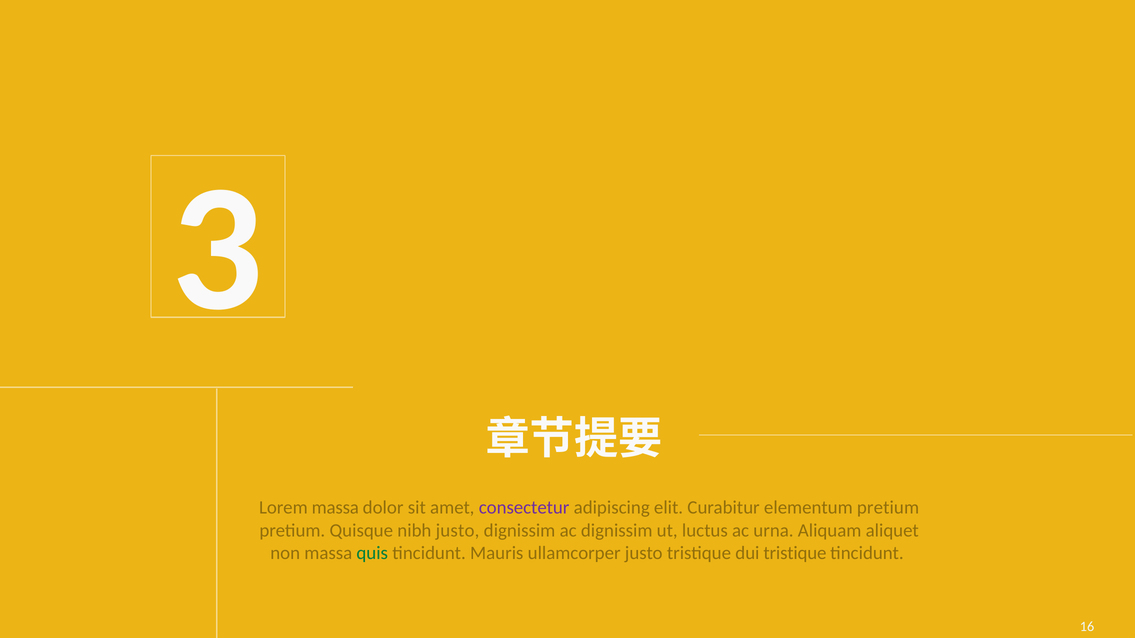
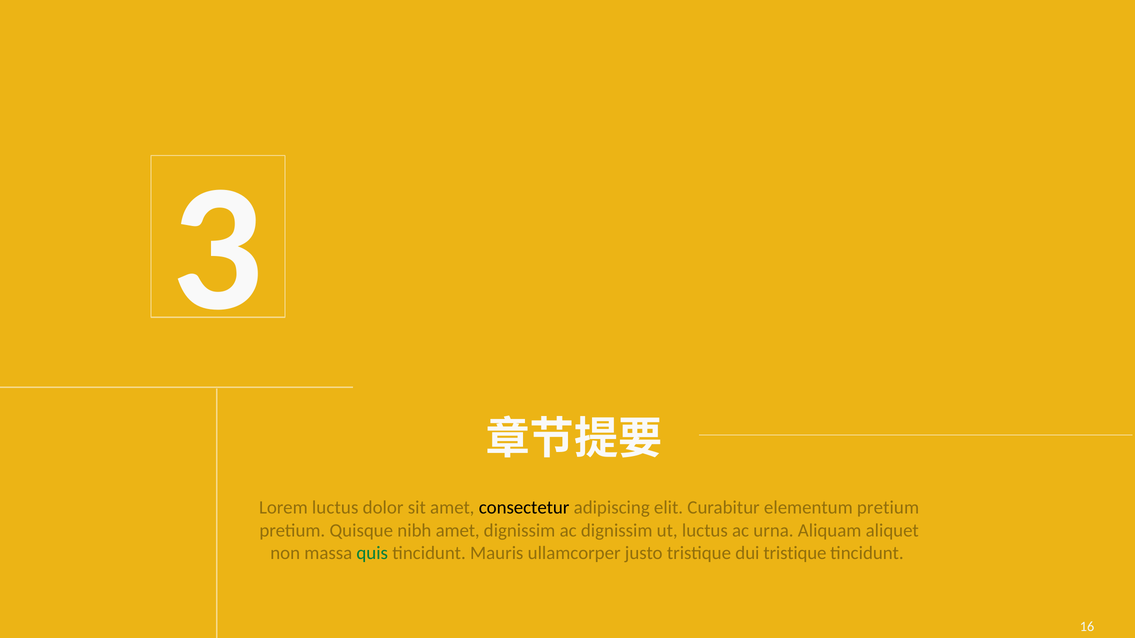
Lorem massa: massa -> luctus
consectetur colour: purple -> black
nibh justo: justo -> amet
